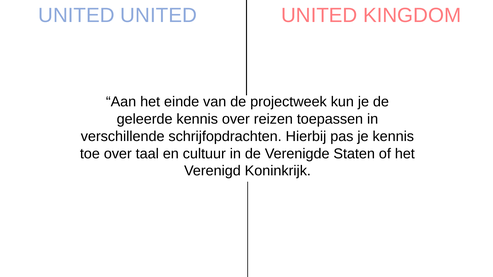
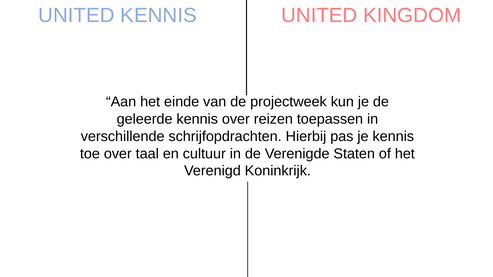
UNITED at (159, 16): UNITED -> KENNIS
